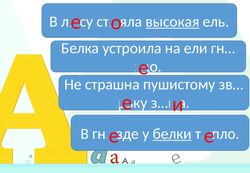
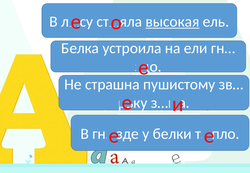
белки at (172, 134) underline: present -> none
